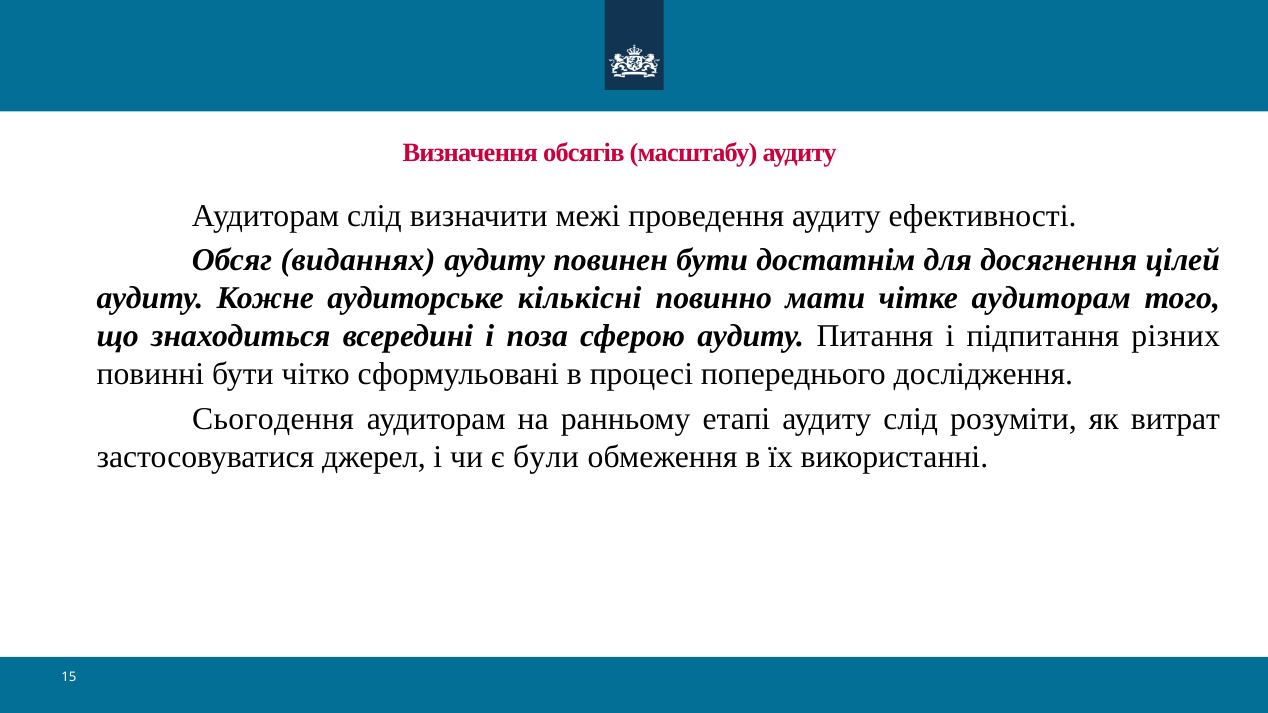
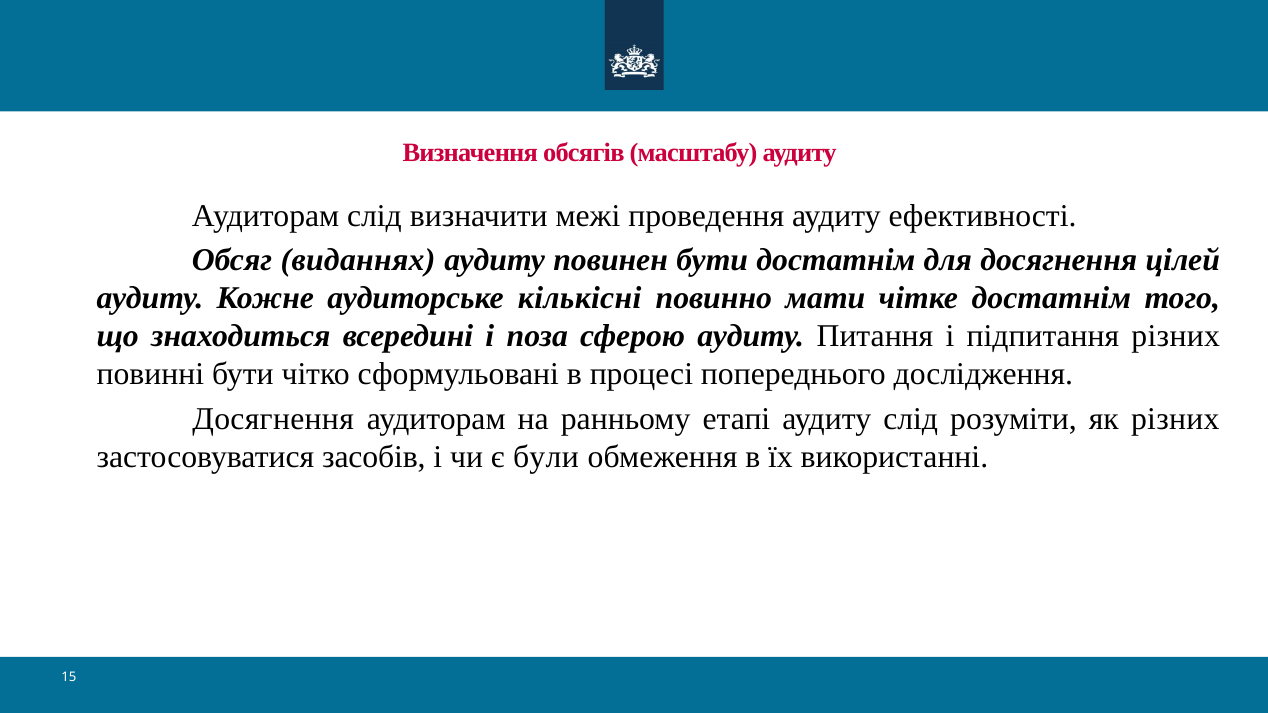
чітке аудиторам: аудиторам -> достатнім
Сьогодення at (273, 419): Сьогодення -> Досягнення
як витрат: витрат -> різних
джерел: джерел -> засобів
